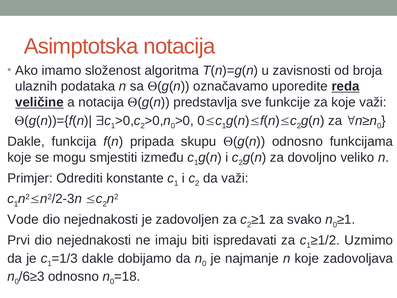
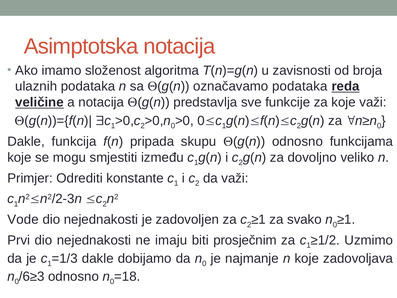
označavamo uporedite: uporedite -> podataka
ispredavati: ispredavati -> prosječnim
